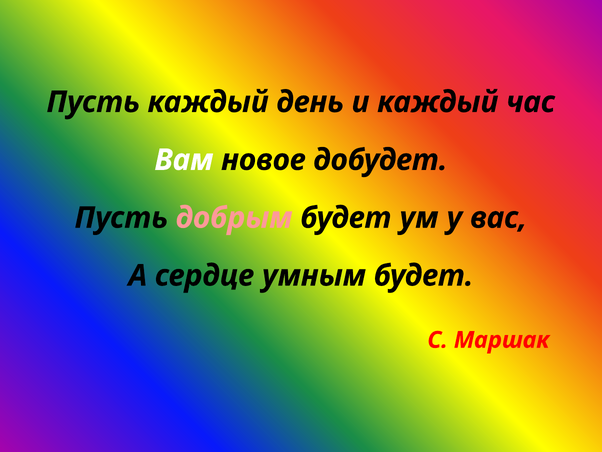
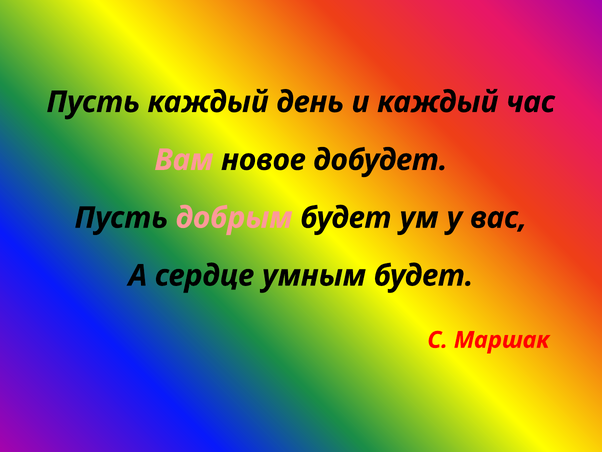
Вам colour: white -> pink
